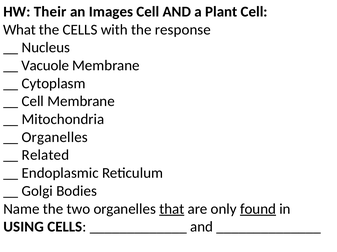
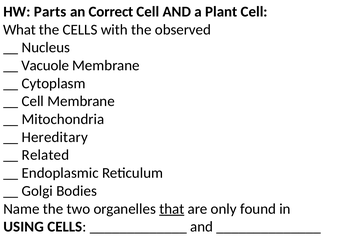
Their: Their -> Parts
Images: Images -> Correct
response: response -> observed
Organelles at (55, 138): Organelles -> Hereditary
found underline: present -> none
